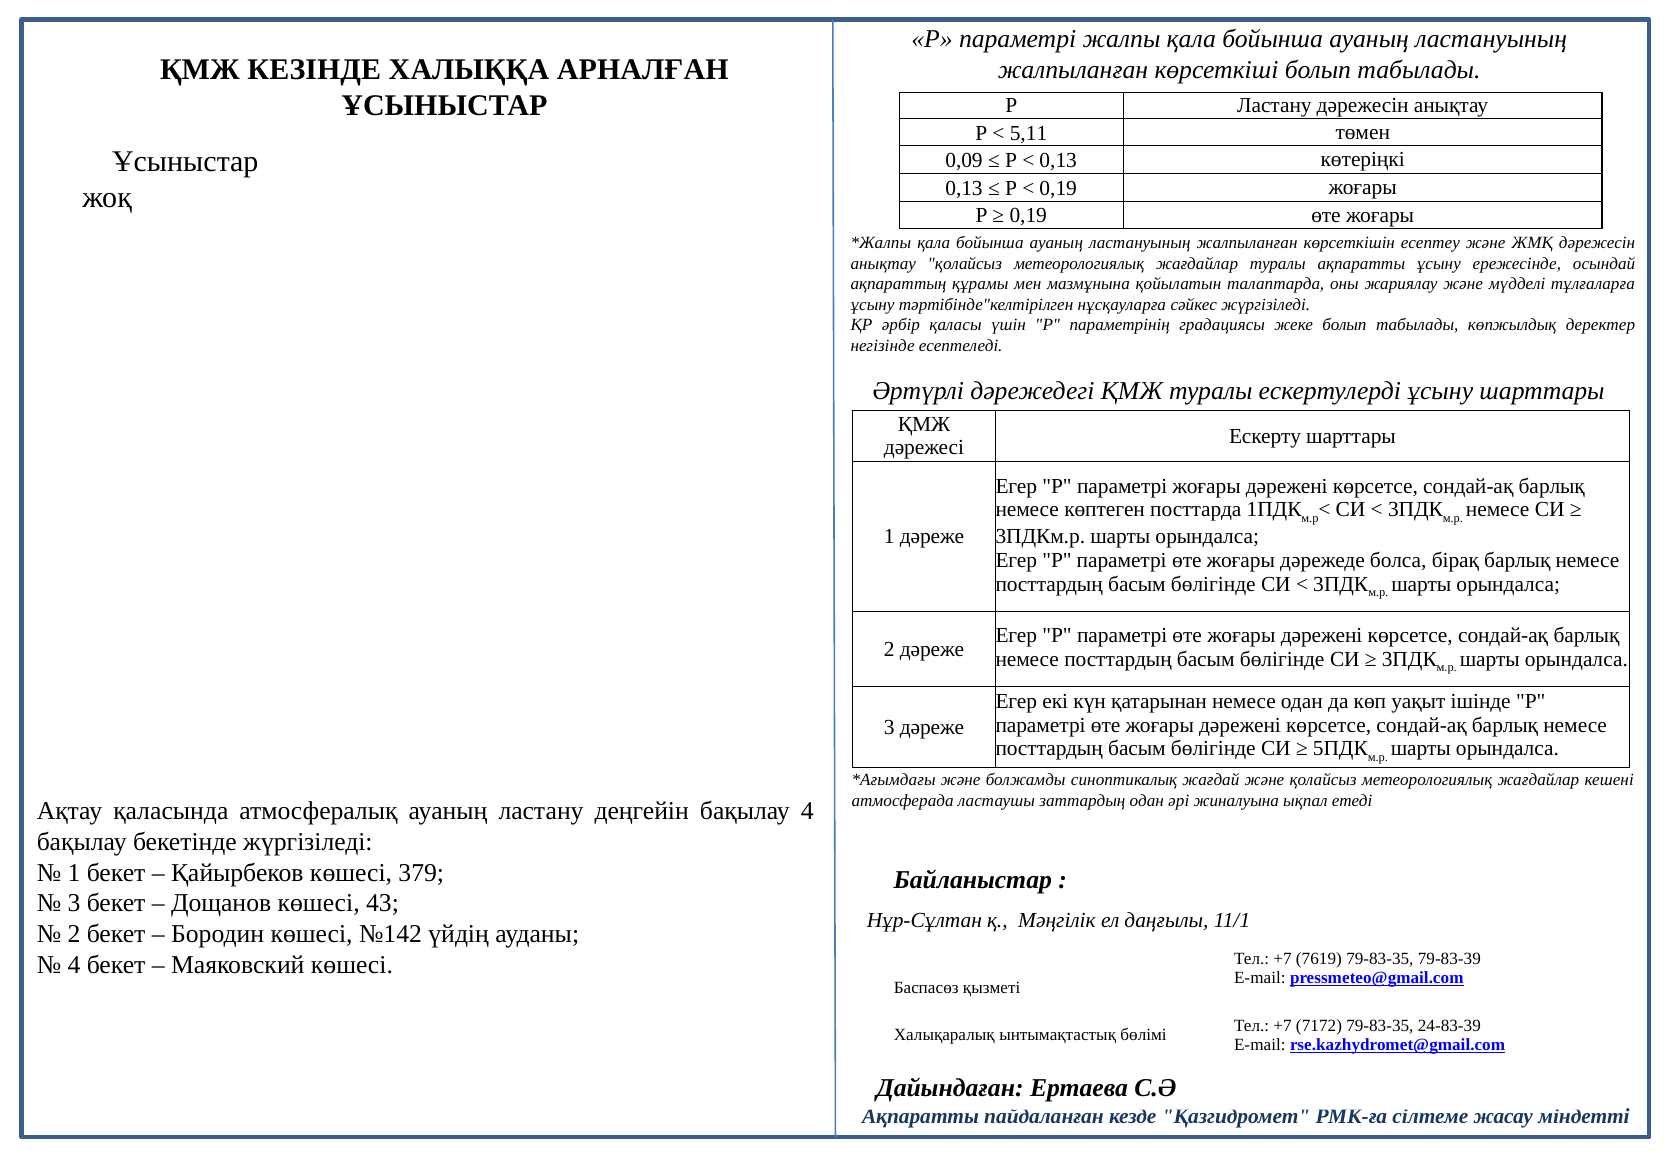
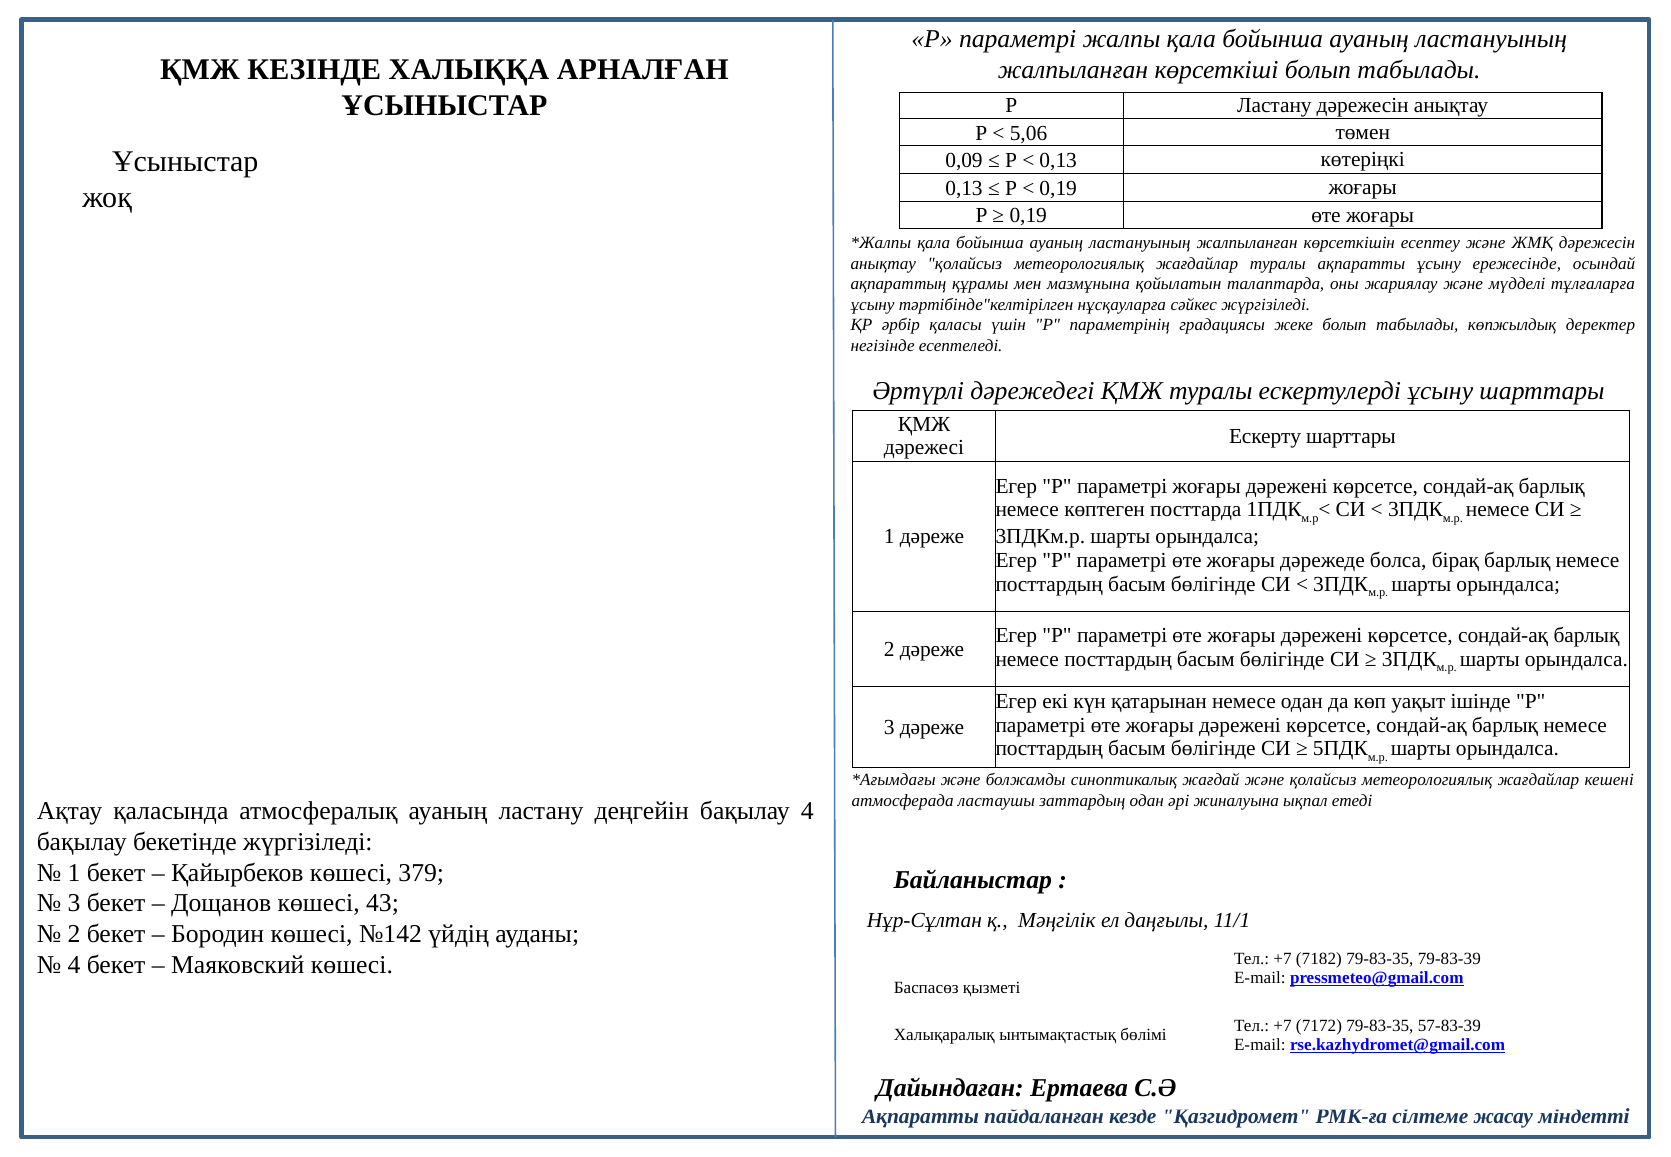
5,11: 5,11 -> 5,06
7619: 7619 -> 7182
24-83-39: 24-83-39 -> 57-83-39
